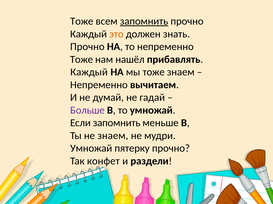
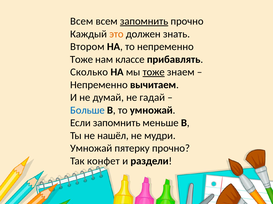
Тоже at (82, 21): Тоже -> Всем
Прочно at (87, 47): Прочно -> Втором
нашёл: нашёл -> классе
Каждый at (89, 72): Каждый -> Сколько
тоже at (154, 72) underline: none -> present
Больше colour: purple -> blue
не знаем: знаем -> нашёл
